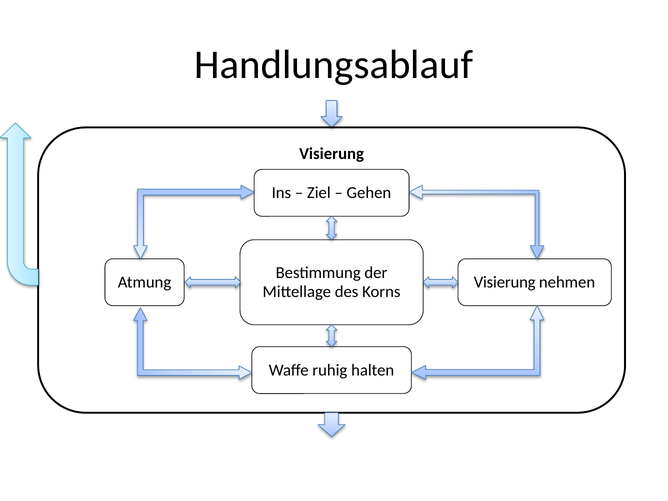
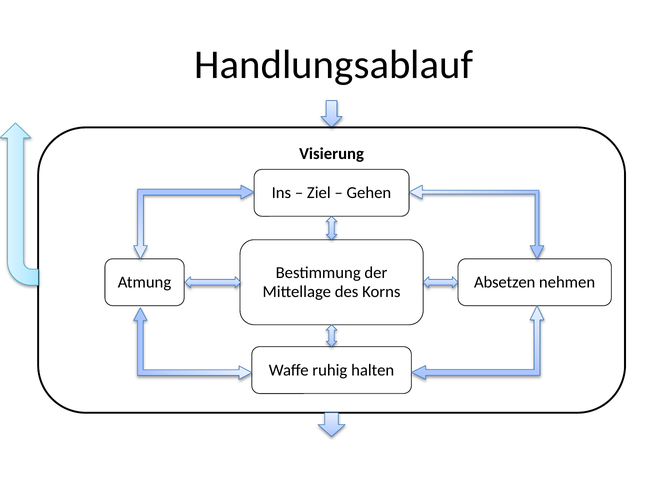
Atmung Visierung: Visierung -> Absetzen
